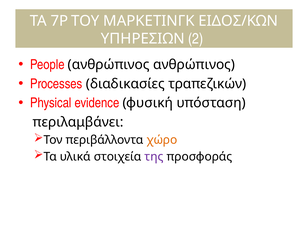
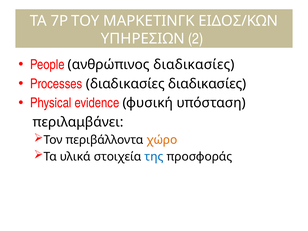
ανθρώπινος ανθρώπινος: ανθρώπινος -> διαδικασίες
διαδικασίες τραπεζικών: τραπεζικών -> διαδικασίες
της colour: purple -> blue
